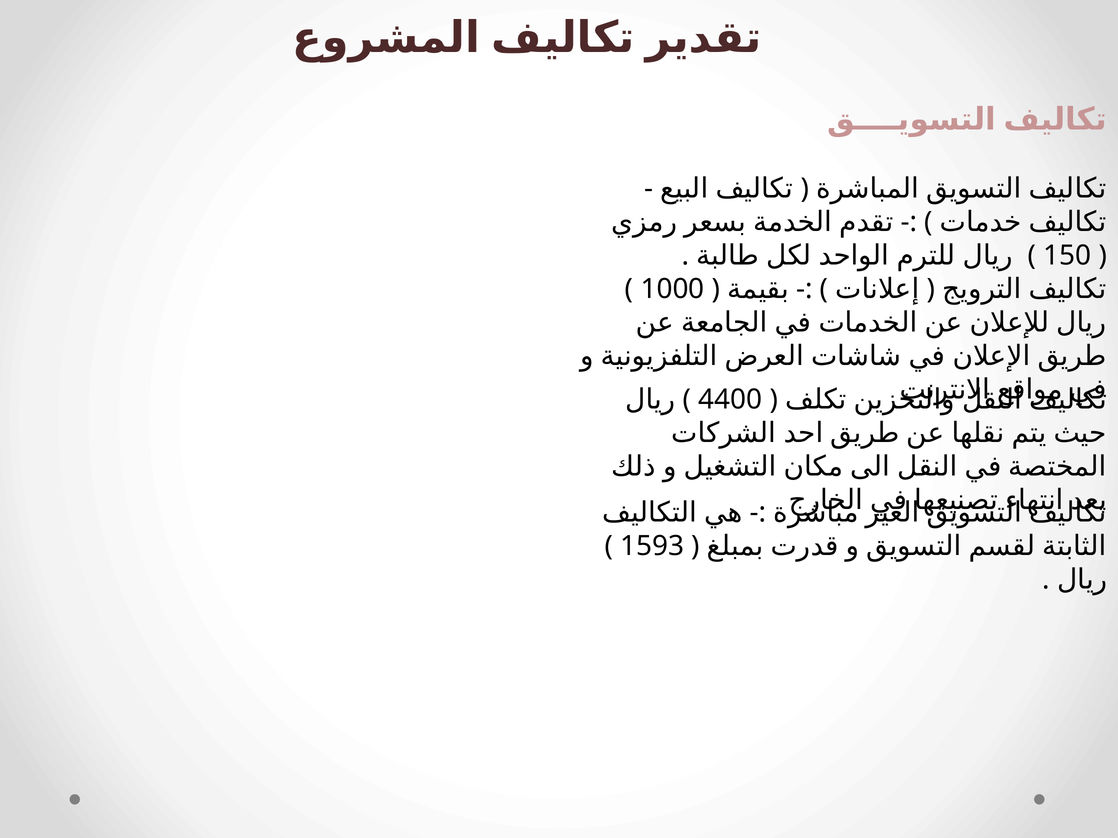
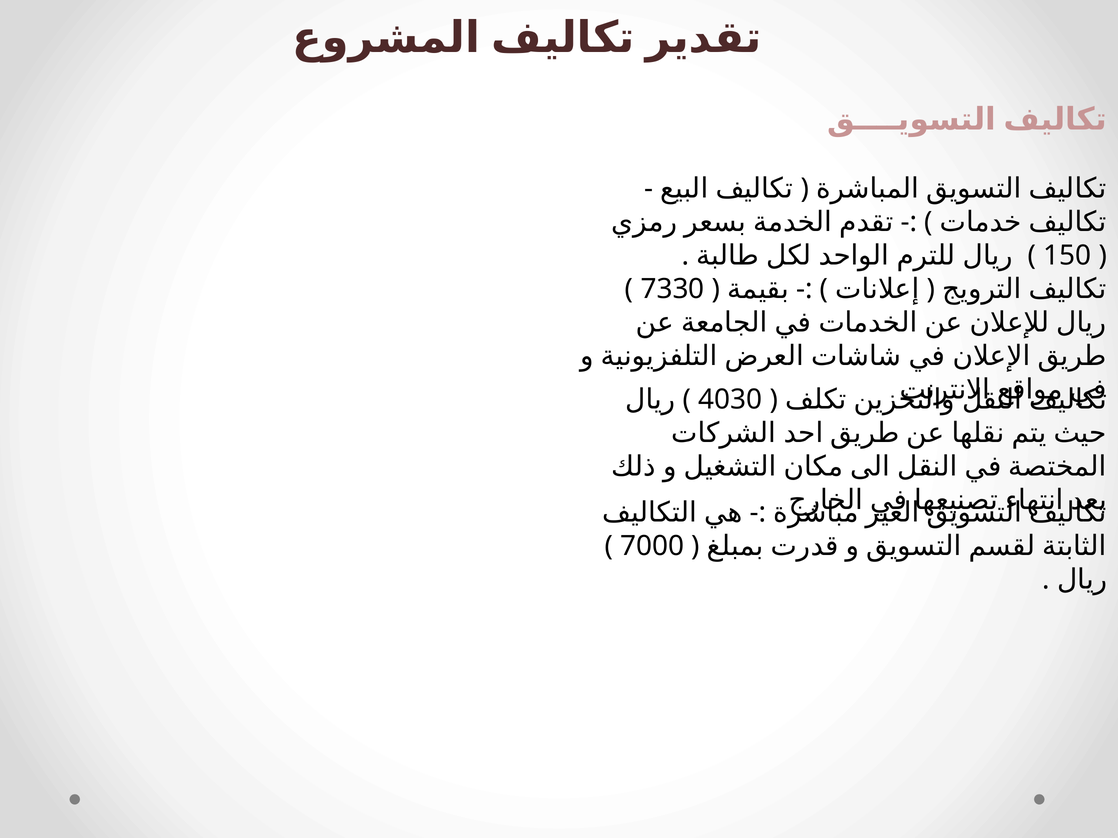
1000: 1000 -> 7330
4400: 4400 -> 4030
1593: 1593 -> 7000
